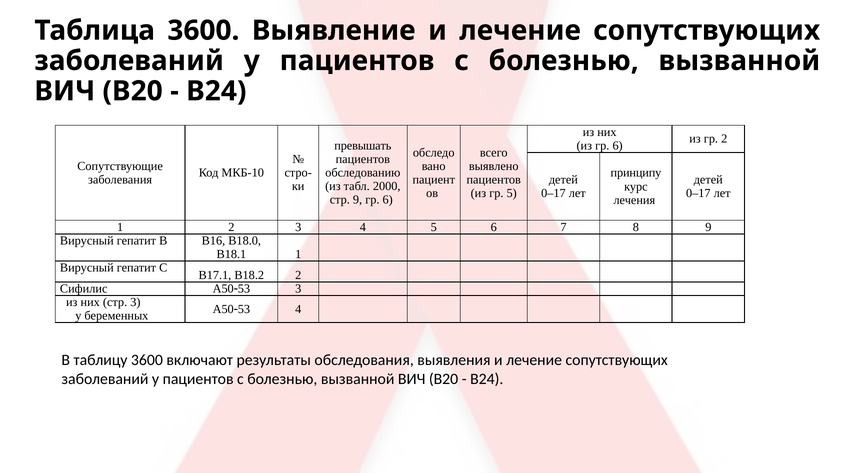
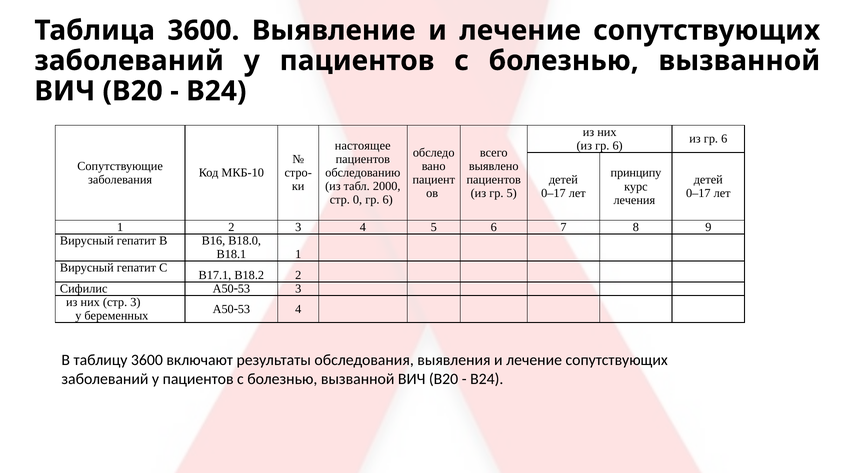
2 at (724, 139): 2 -> 6
превышать: превышать -> настоящее
стр 9: 9 -> 0
